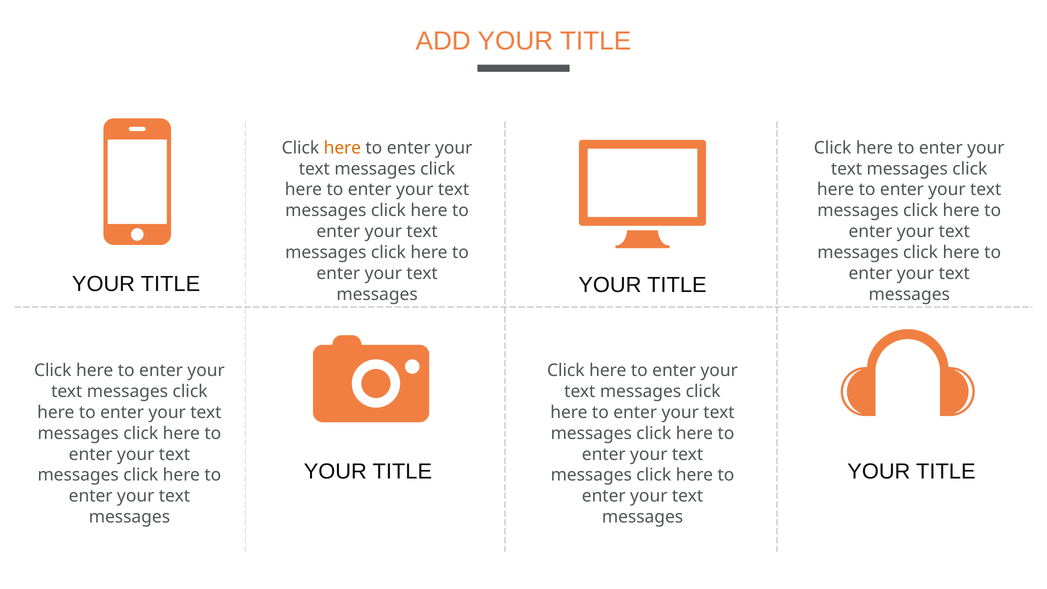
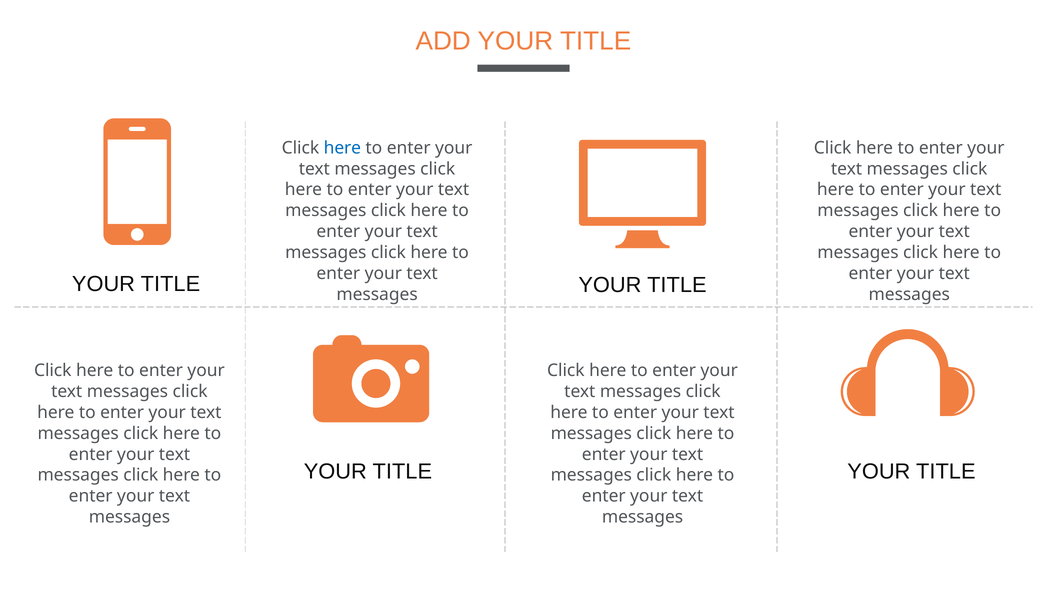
here at (342, 148) colour: orange -> blue
